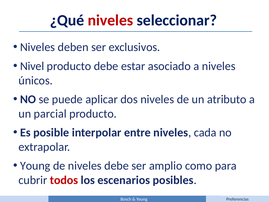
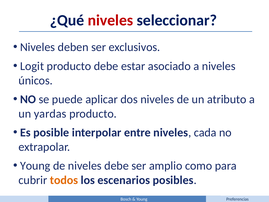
Nivel: Nivel -> Logit
parcial: parcial -> yardas
todos colour: red -> orange
